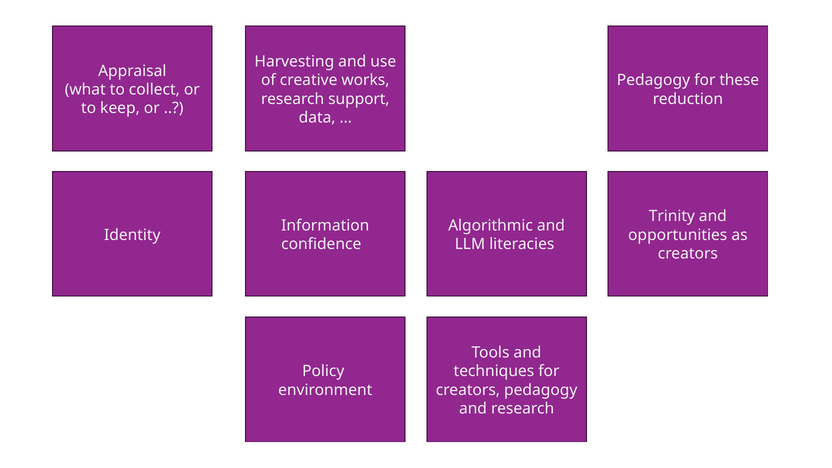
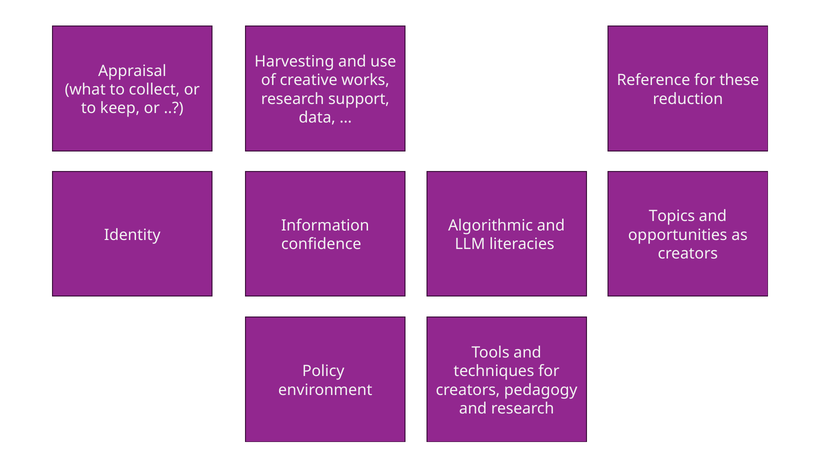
Pedagogy at (653, 80): Pedagogy -> Reference
Trinity: Trinity -> Topics
